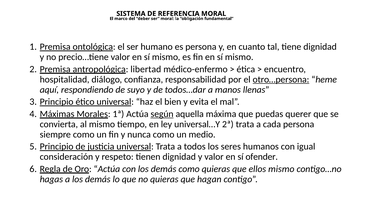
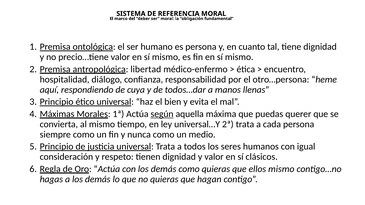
otro…persona underline: present -> none
suyo: suyo -> cuya
ofender: ofender -> clásicos
